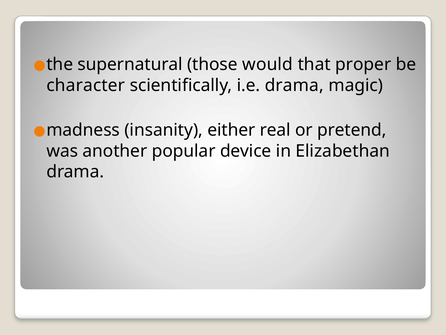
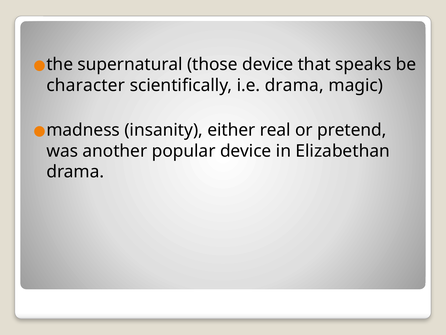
those would: would -> device
proper: proper -> speaks
